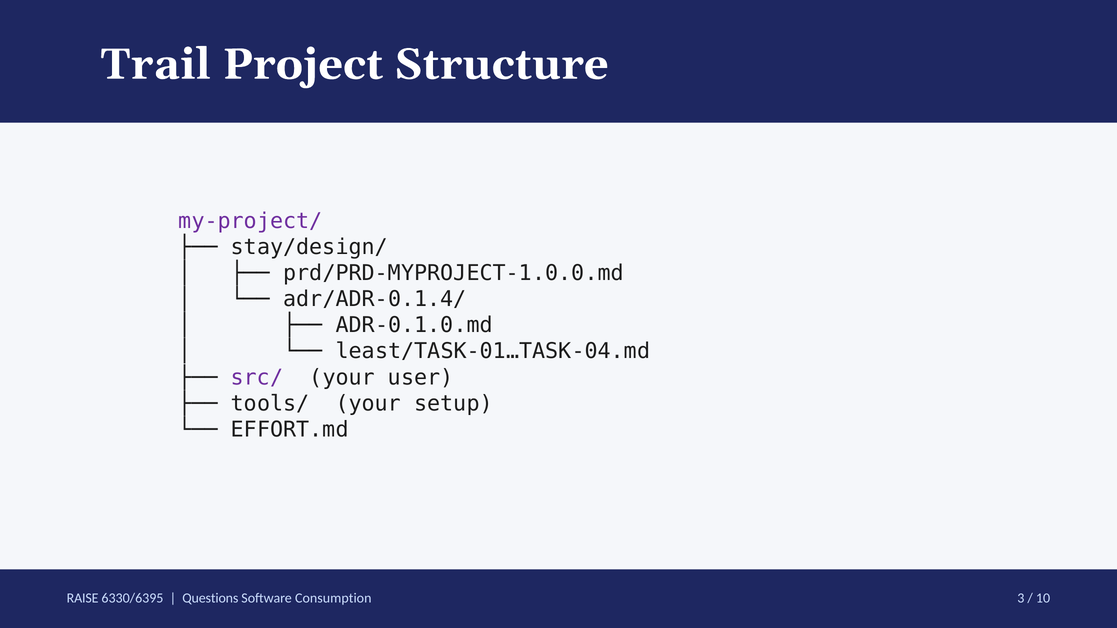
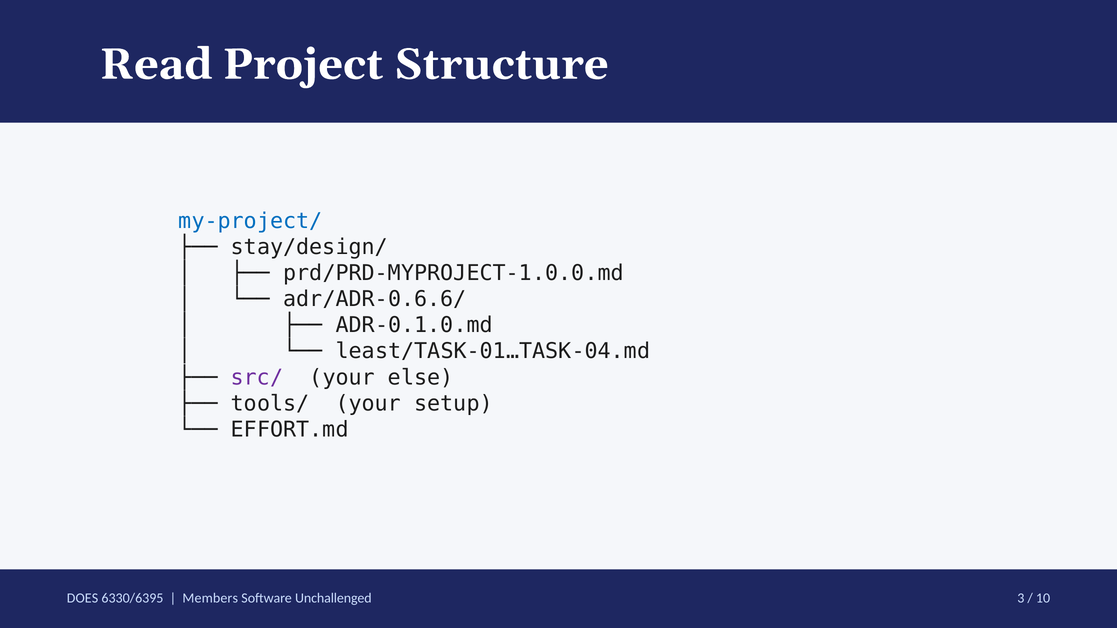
Trail: Trail -> Read
my-project/ colour: purple -> blue
adr/ADR-0.1.4/: adr/ADR-0.1.4/ -> adr/ADR-0.6.6/
user: user -> else
RAISE: RAISE -> DOES
Questions: Questions -> Members
Consumption: Consumption -> Unchallenged
